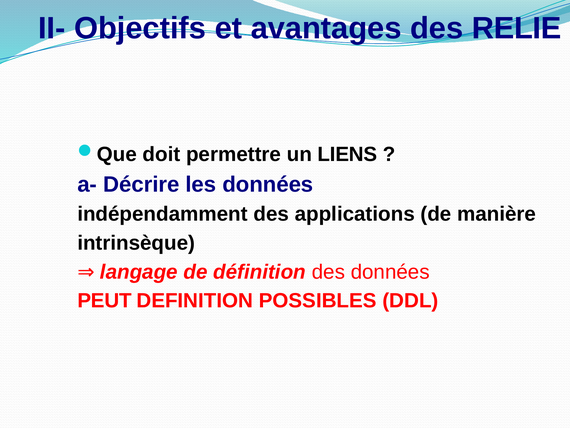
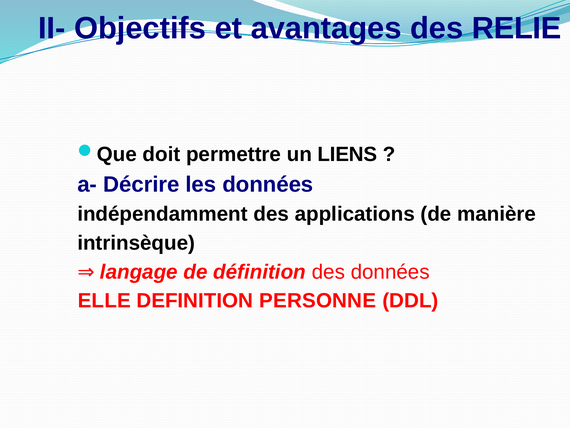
PEUT: PEUT -> ELLE
POSSIBLES: POSSIBLES -> PERSONNE
